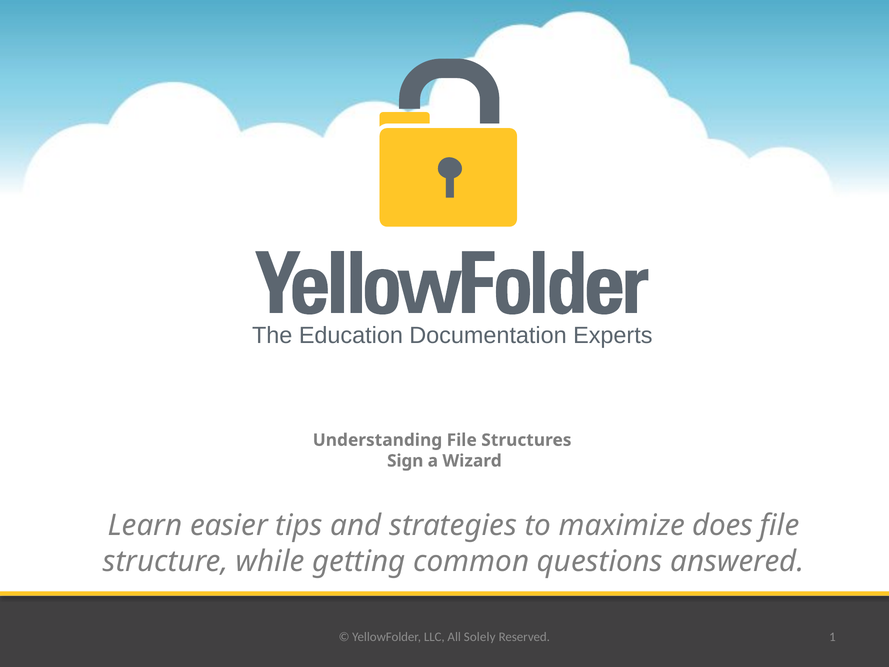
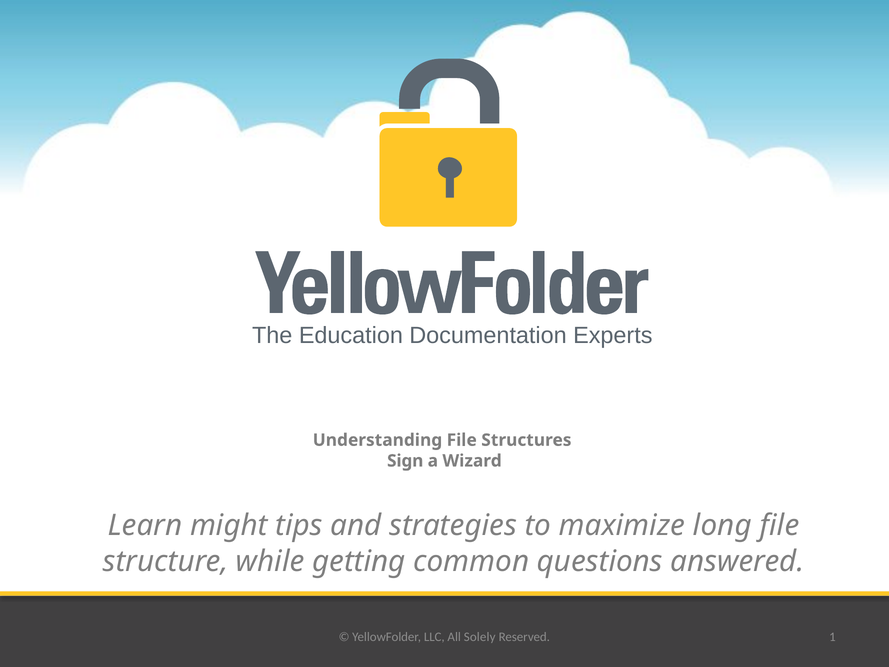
easier: easier -> might
does: does -> long
